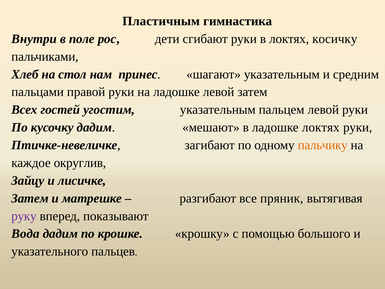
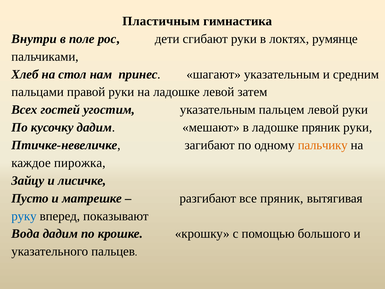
косичку: косичку -> румянце
ладошке локтях: локтях -> пряник
округлив: округлив -> пирожка
Затем at (30, 198): Затем -> Пусто
руку colour: purple -> blue
